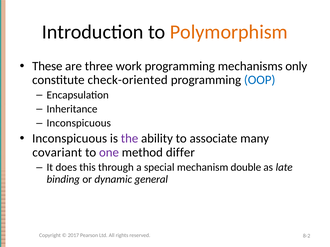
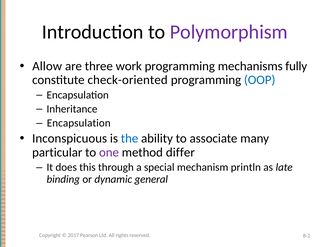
Polymorphism colour: orange -> purple
These: These -> Allow
only: only -> fully
Inconspicuous at (79, 123): Inconspicuous -> Encapsulation
the colour: purple -> blue
covariant: covariant -> particular
double: double -> println
